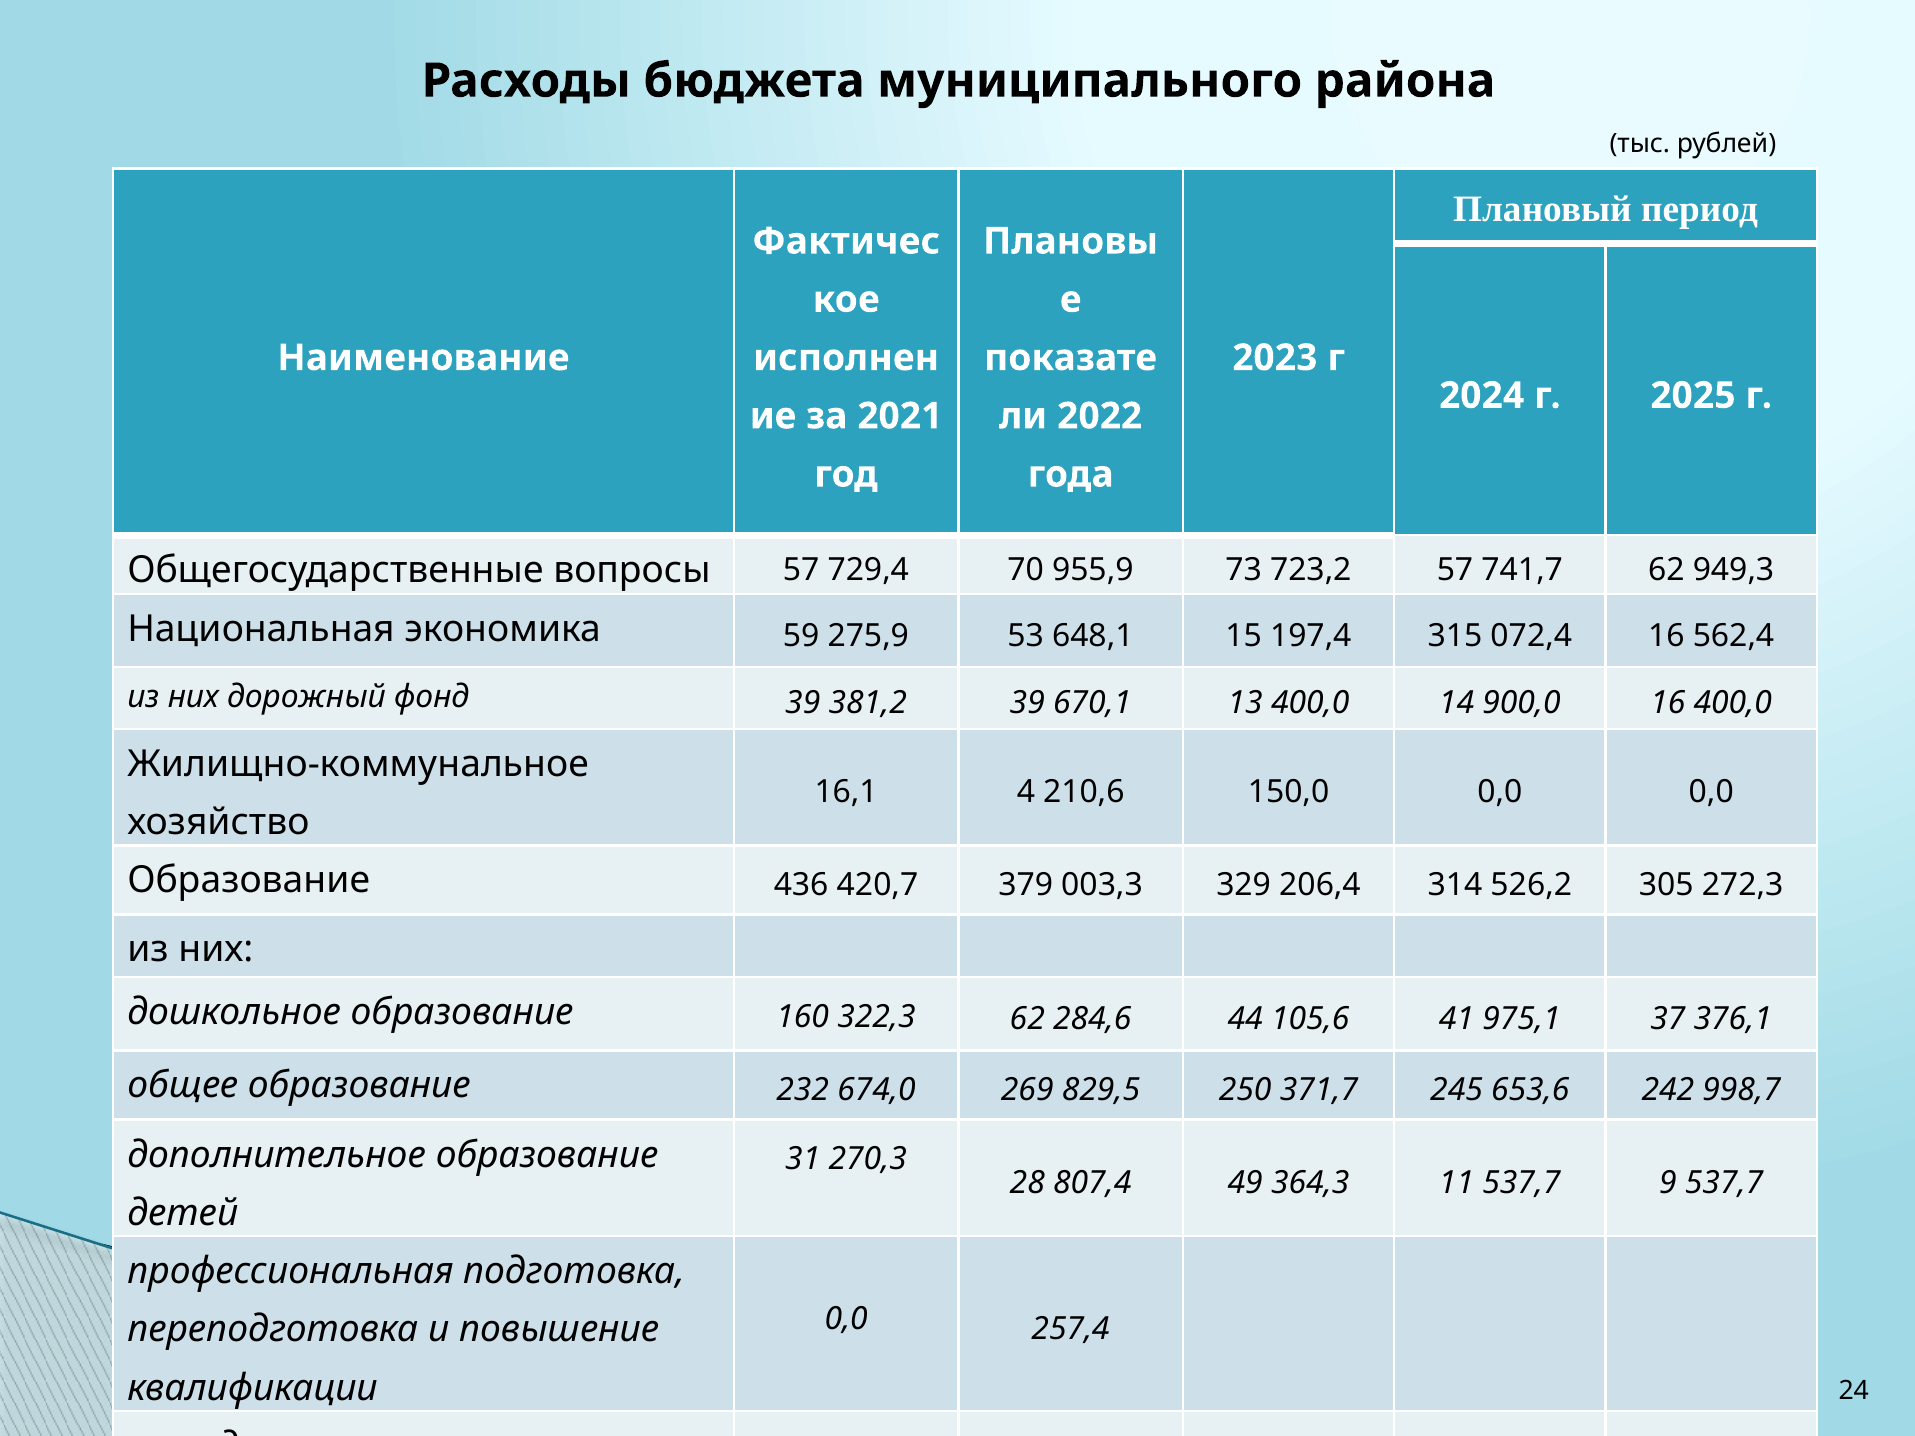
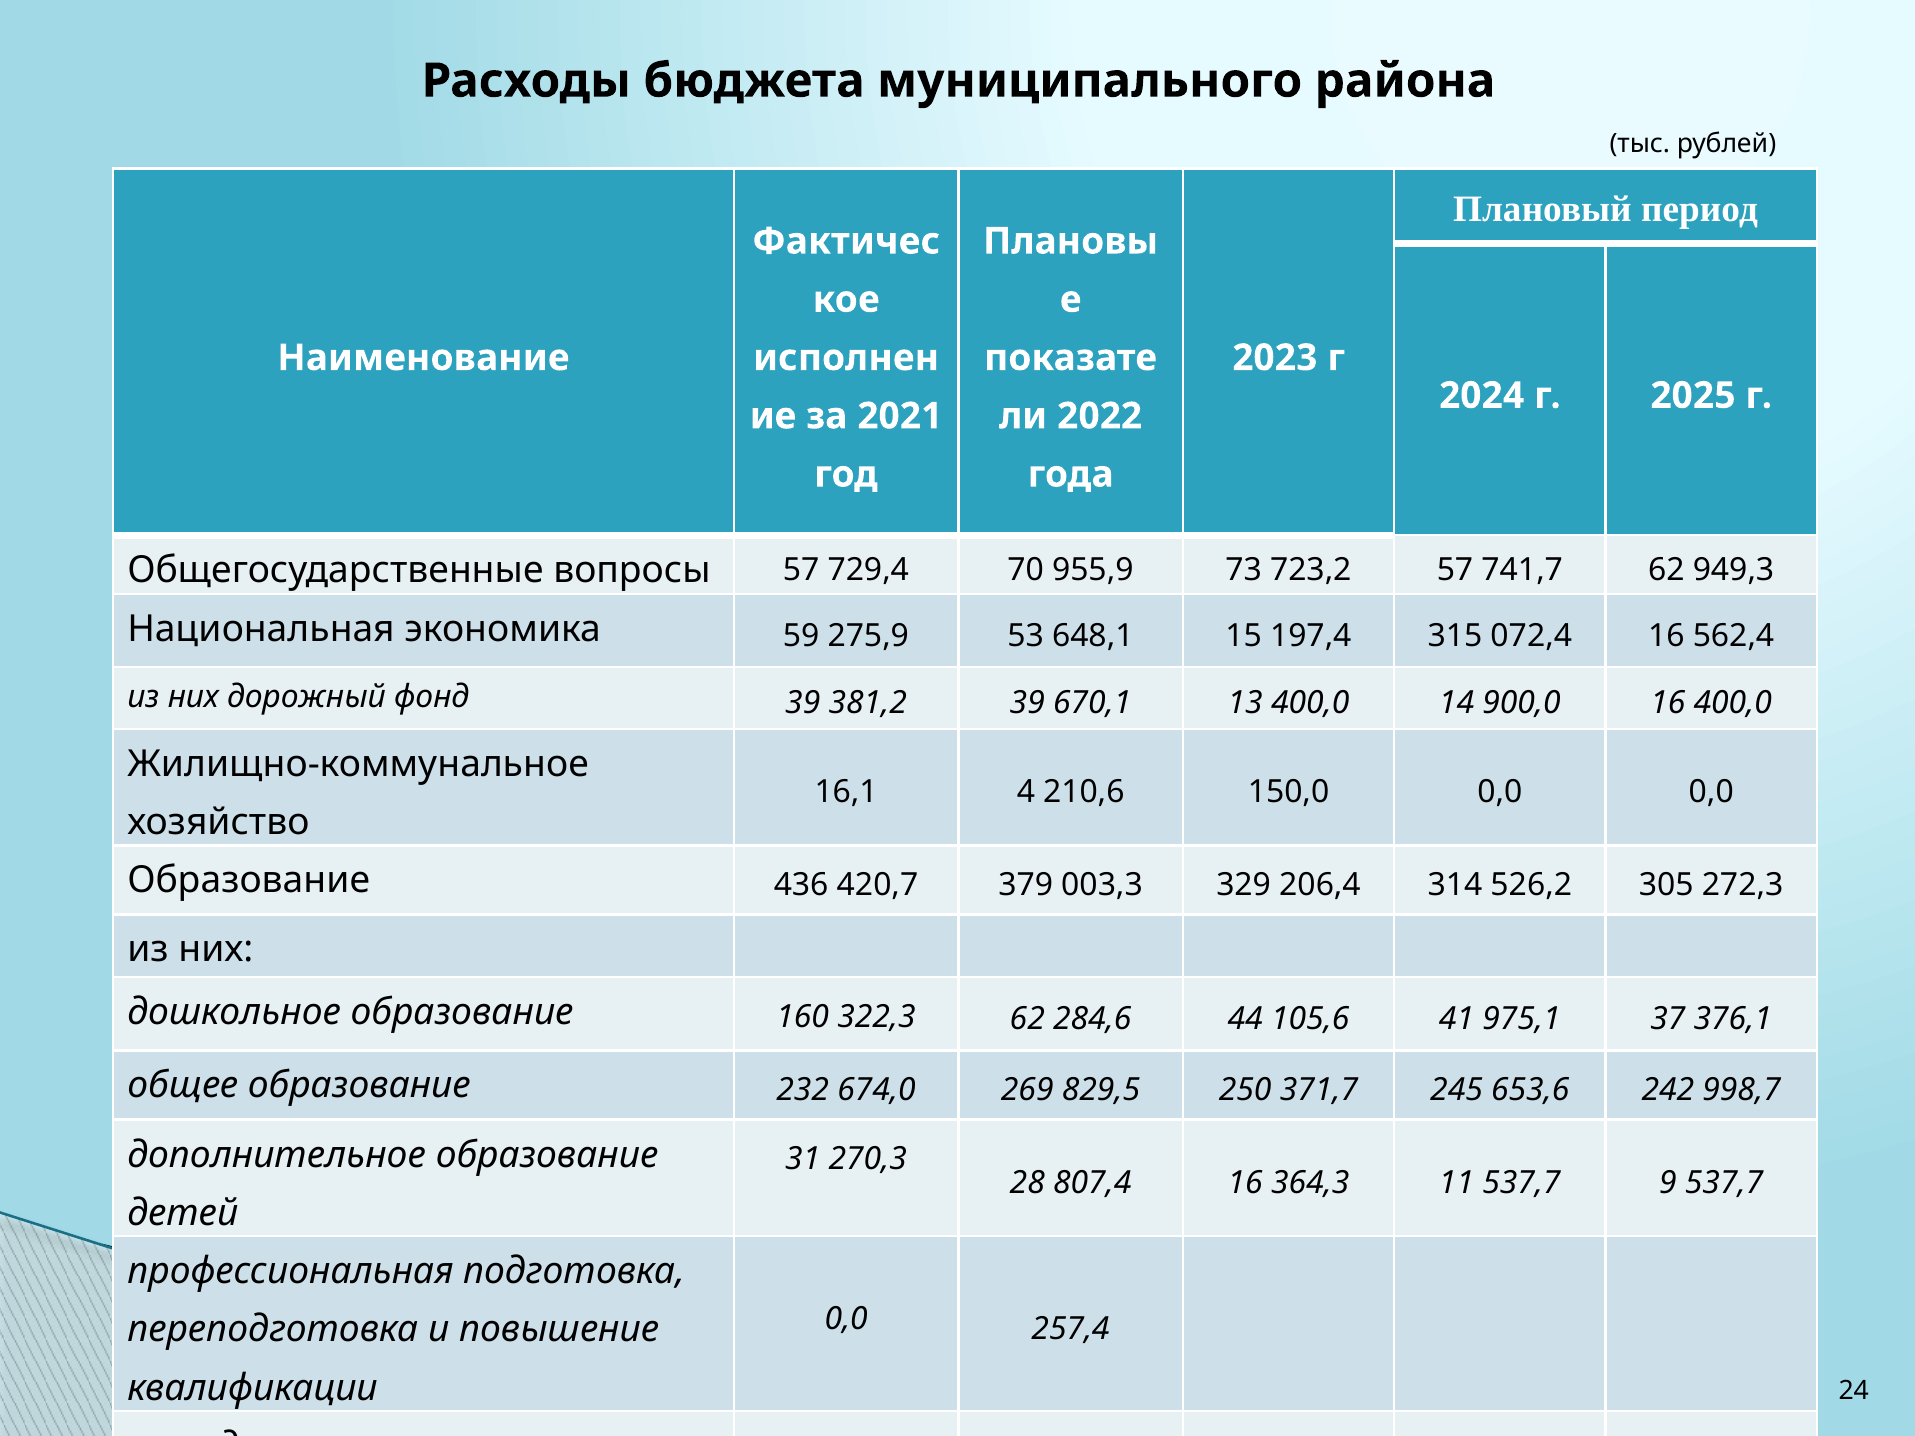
807,4 49: 49 -> 16
